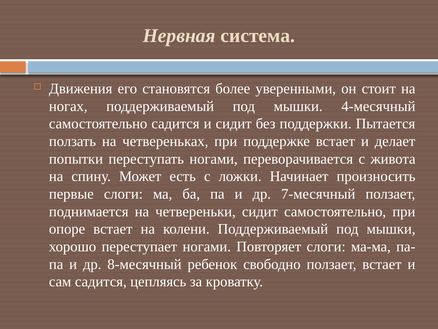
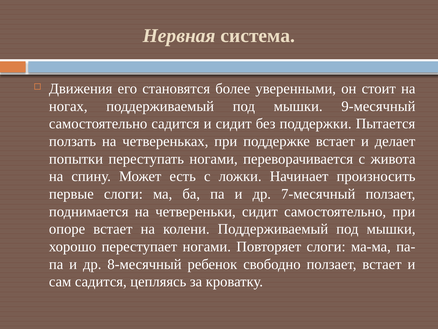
4-месячный: 4-месячный -> 9-месячный
